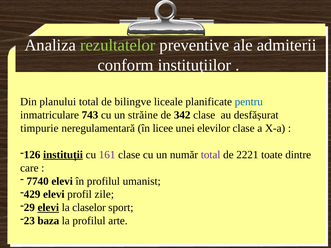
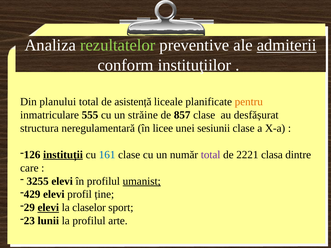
admiterii underline: none -> present
bilingve: bilingve -> asistență
pentru colour: blue -> orange
743: 743 -> 555
342: 342 -> 857
timpurie: timpurie -> structura
elevilor: elevilor -> sesiunii
161 colour: purple -> blue
toate: toate -> clasa
7740: 7740 -> 3255
umanist underline: none -> present
zile: zile -> ține
baza: baza -> lunii
